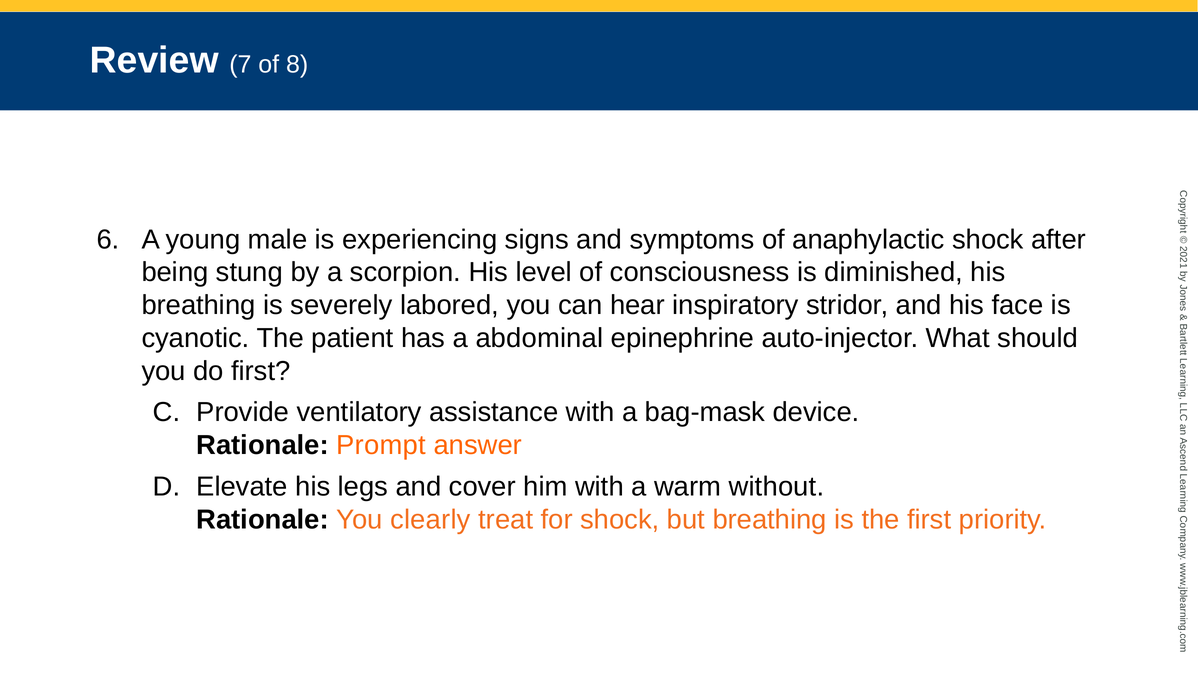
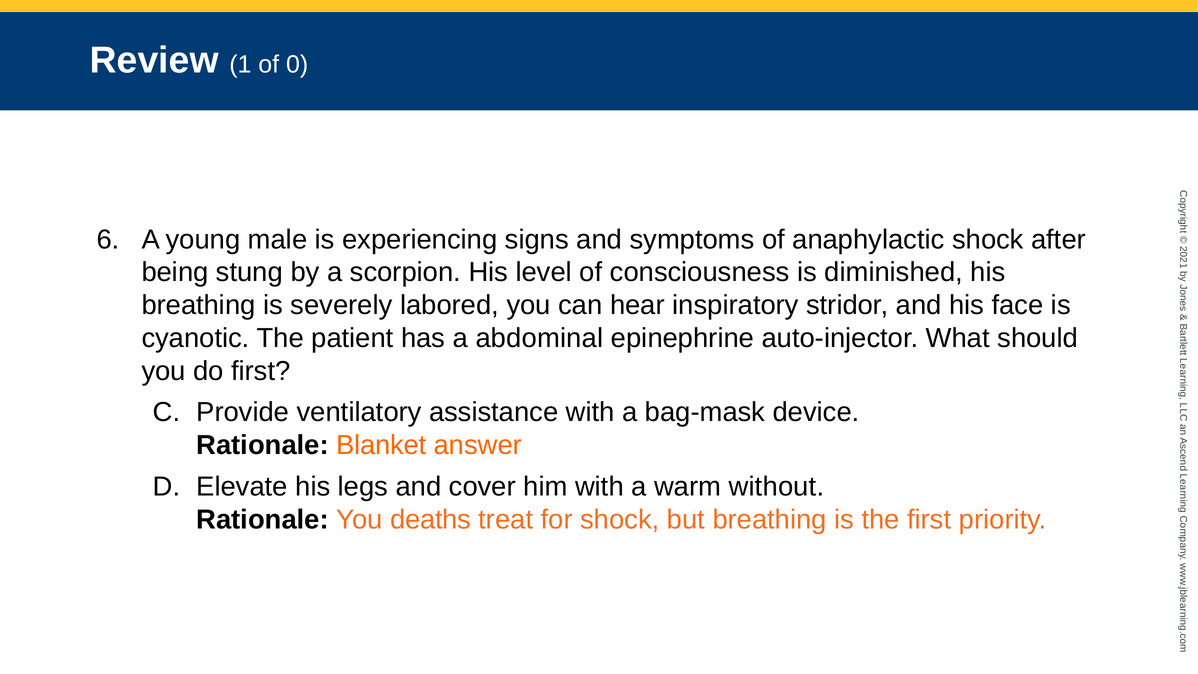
Review 7: 7 -> 1
of 8: 8 -> 0
Prompt: Prompt -> Blanket
clearly: clearly -> deaths
